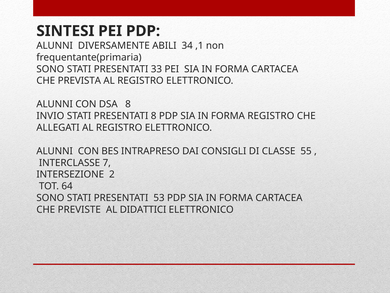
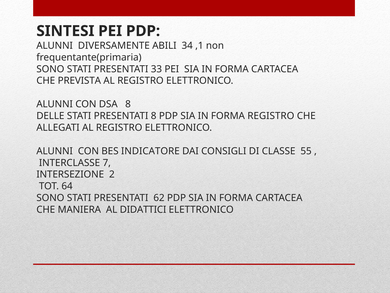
INVIO: INVIO -> DELLE
INTRAPRESO: INTRAPRESO -> INDICATORE
53: 53 -> 62
PREVISTE: PREVISTE -> MANIERA
